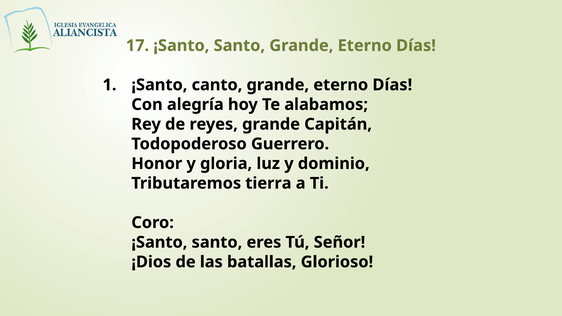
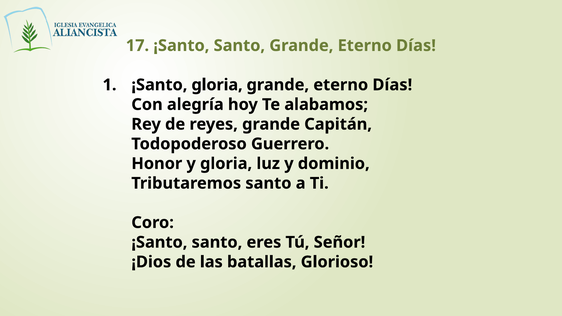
¡Santo canto: canto -> gloria
Tributaremos tierra: tierra -> santo
